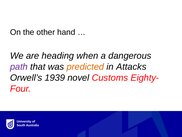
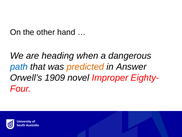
path colour: purple -> blue
Attacks: Attacks -> Answer
1939: 1939 -> 1909
Customs: Customs -> Improper
